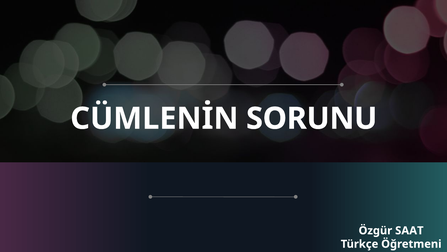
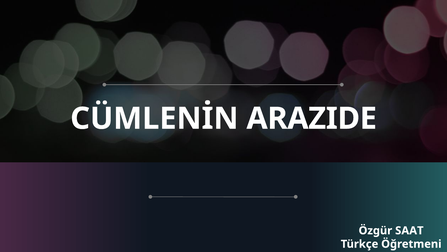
SORUNU: SORUNU -> ARAZIDE
